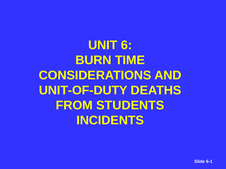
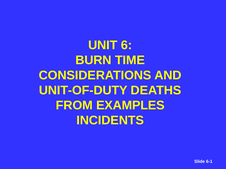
STUDENTS: STUDENTS -> EXAMPLES
